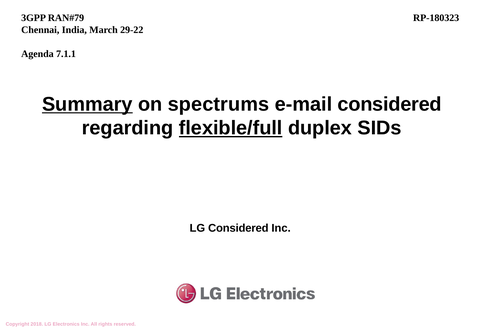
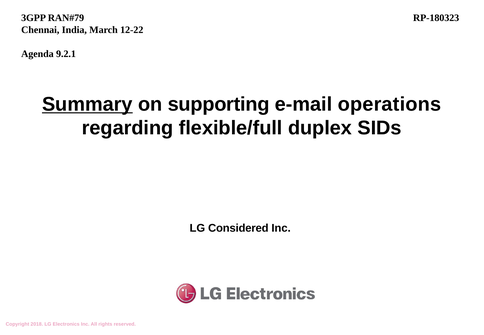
29-22: 29-22 -> 12-22
7.1.1: 7.1.1 -> 9.2.1
spectrums: spectrums -> supporting
e-mail considered: considered -> operations
flexible/full underline: present -> none
